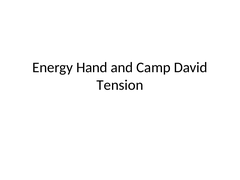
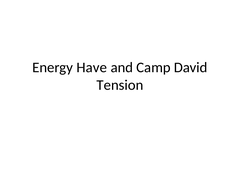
Hand: Hand -> Have
